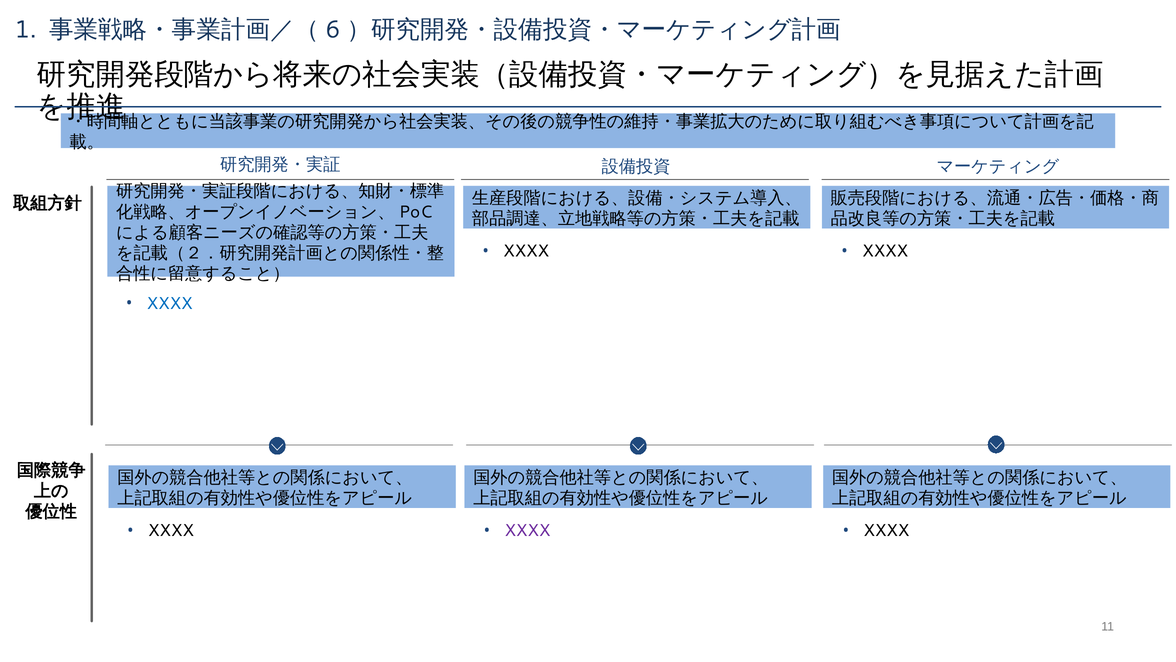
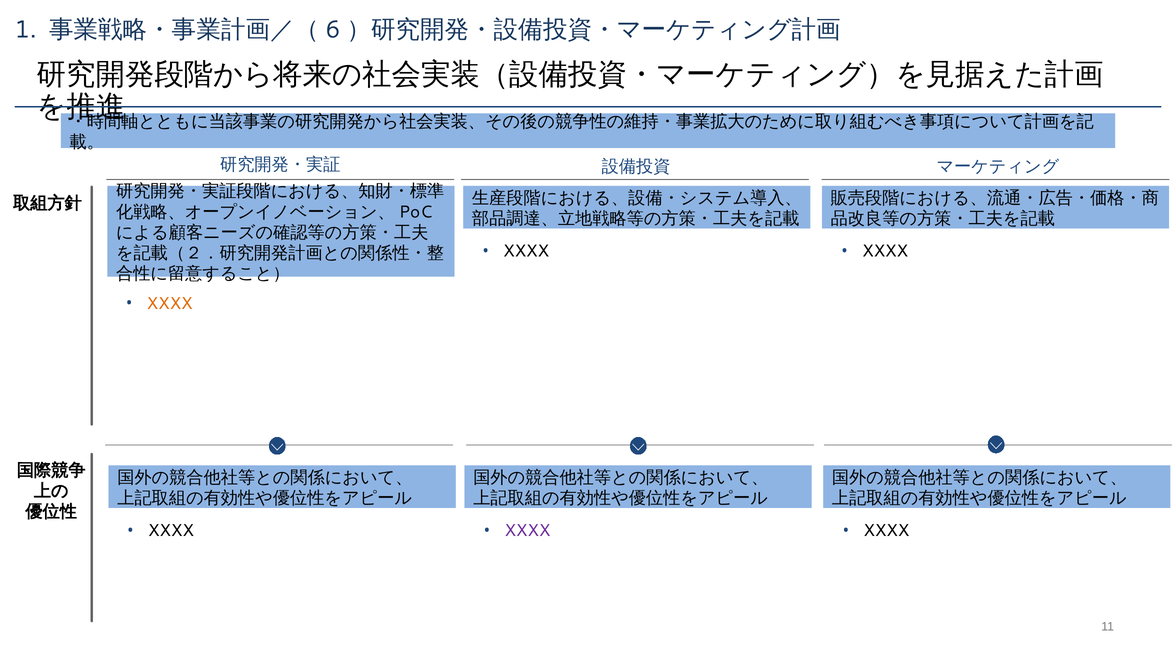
XXXX at (170, 303) colour: blue -> orange
